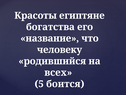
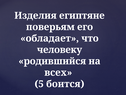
Красоты: Красоты -> Изделия
богатства: богатства -> поверьям
название: название -> обладает
